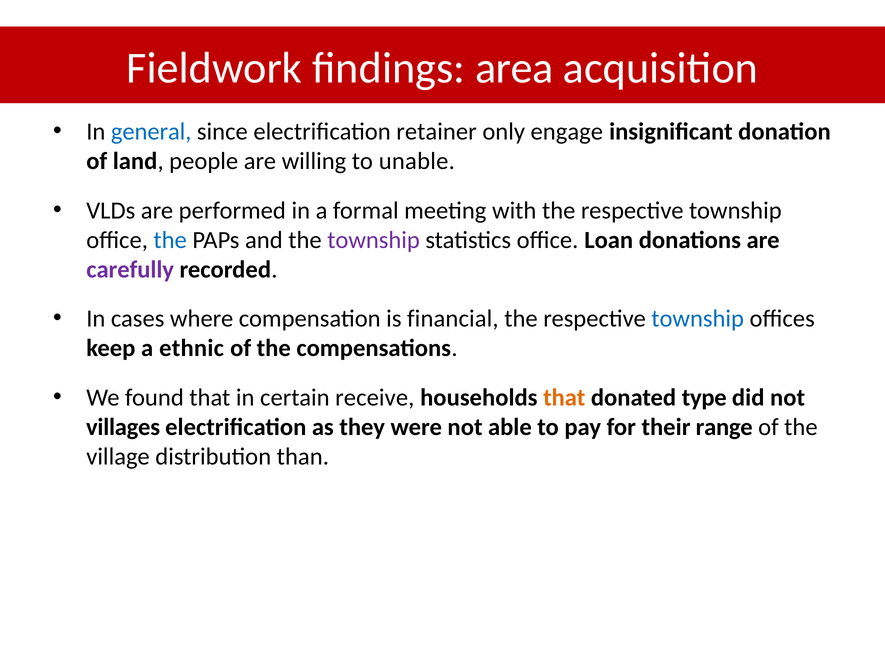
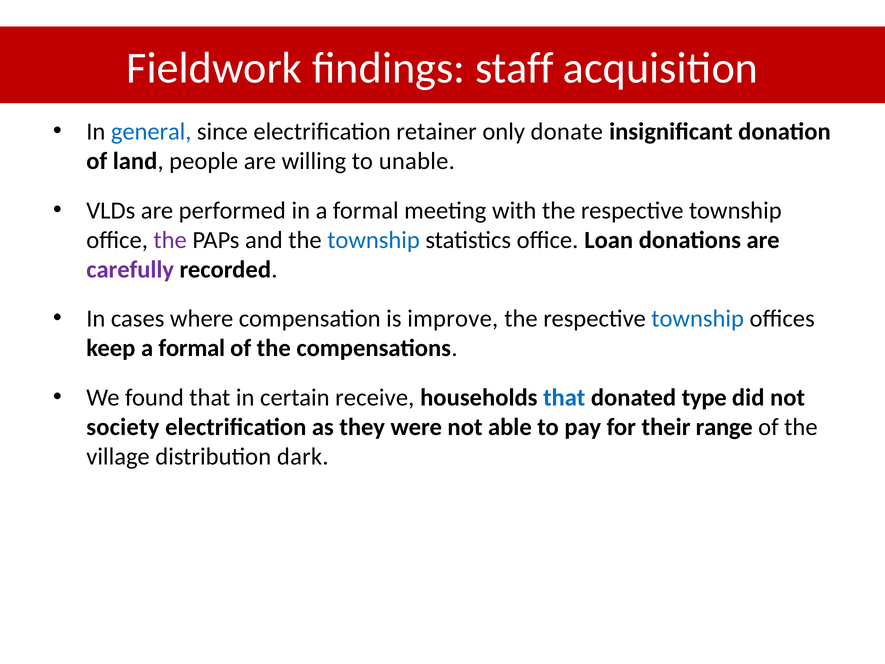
area: area -> staff
engage: engage -> donate
the at (170, 240) colour: blue -> purple
township at (374, 240) colour: purple -> blue
financial: financial -> improve
keep a ethnic: ethnic -> formal
that at (564, 397) colour: orange -> blue
villages: villages -> society
than: than -> dark
